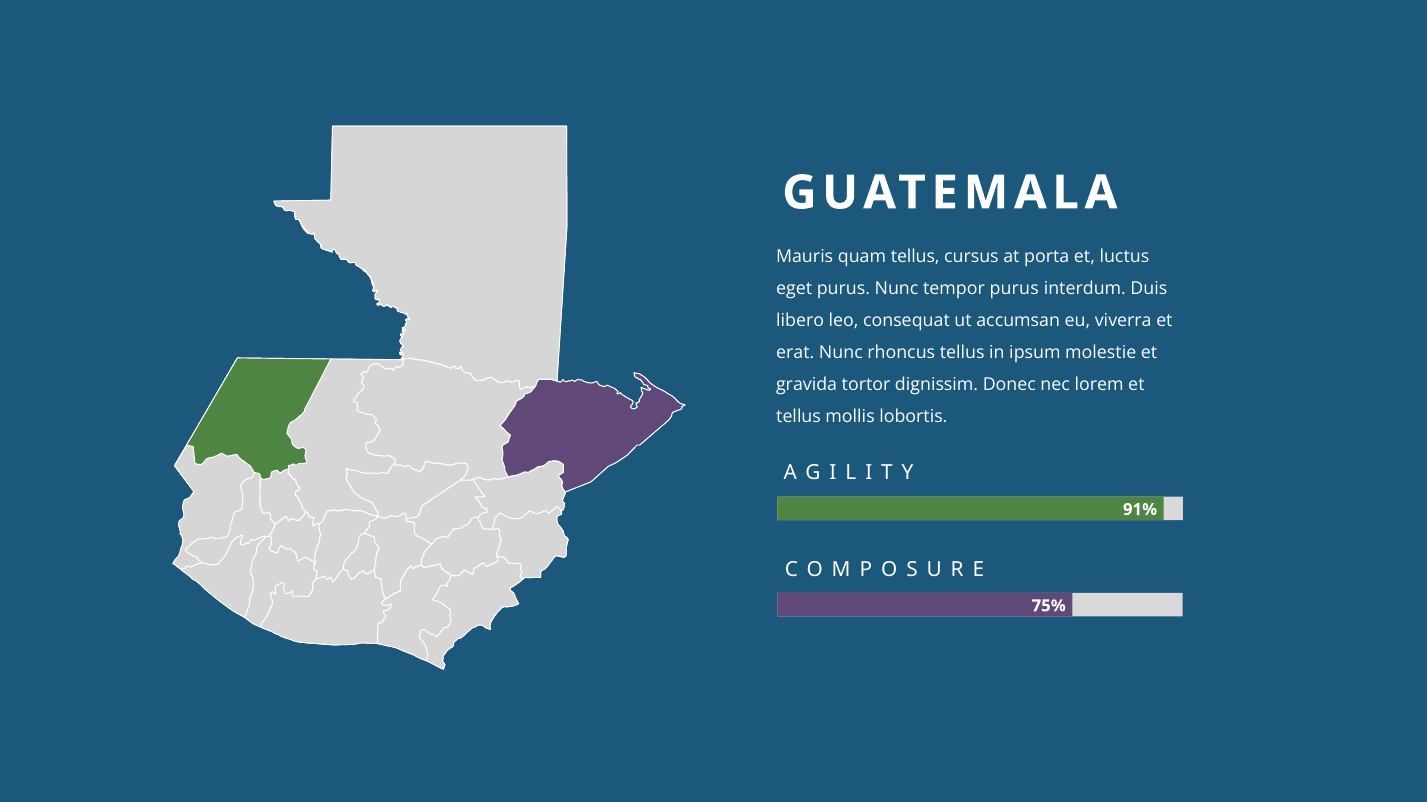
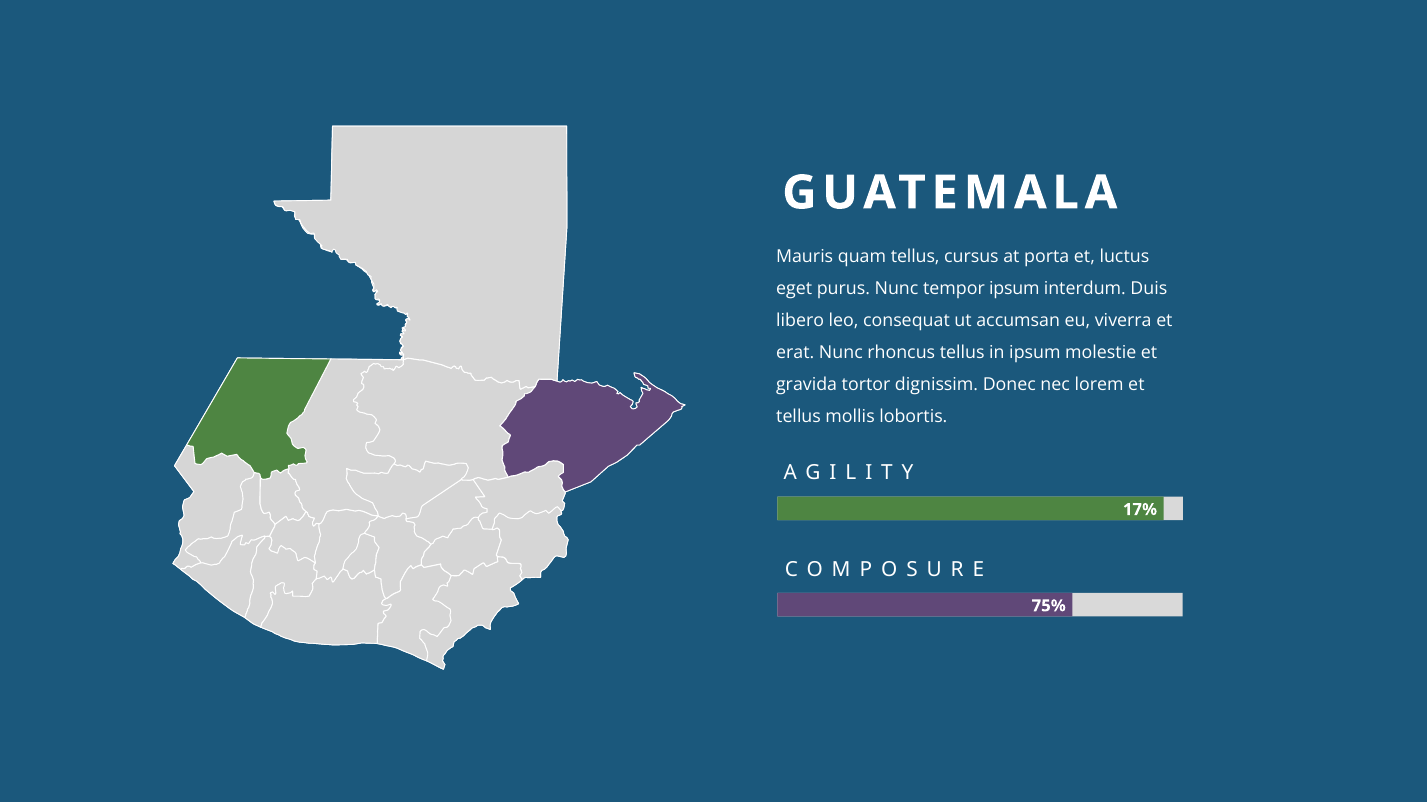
tempor purus: purus -> ipsum
91%: 91% -> 17%
